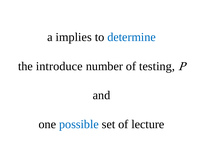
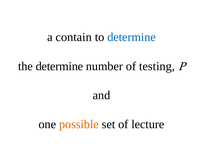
implies: implies -> contain
the introduce: introduce -> determine
possible colour: blue -> orange
